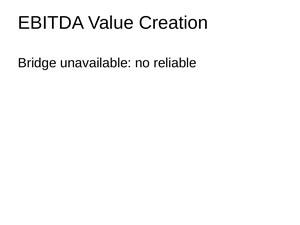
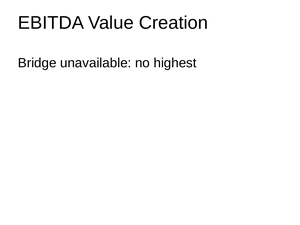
reliable: reliable -> highest
